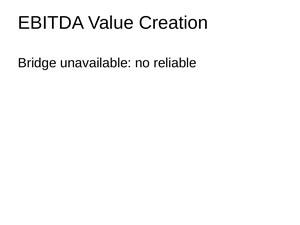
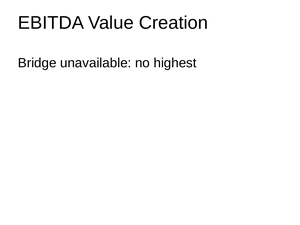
reliable: reliable -> highest
